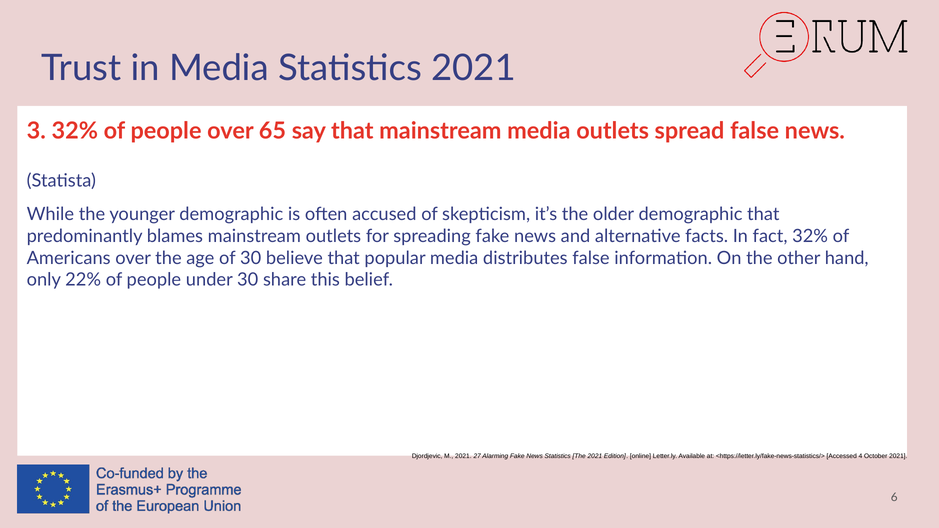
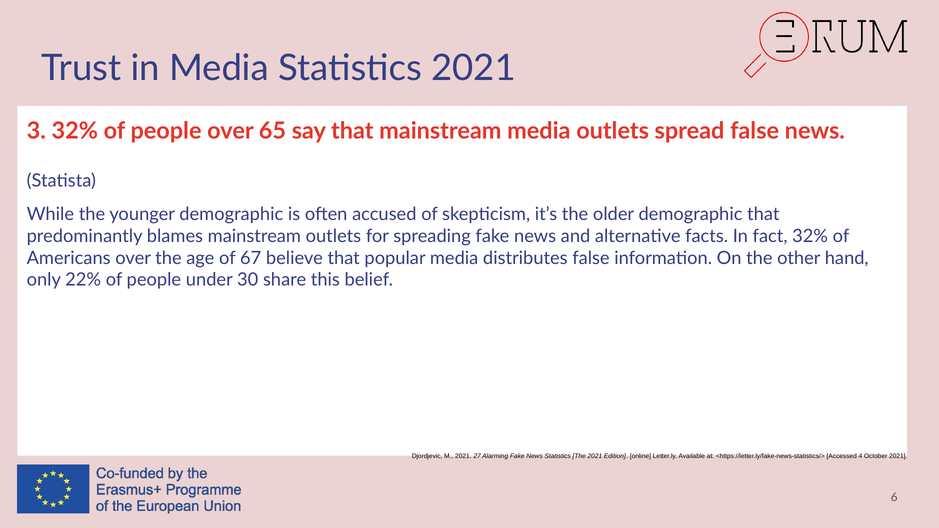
of 30: 30 -> 67
